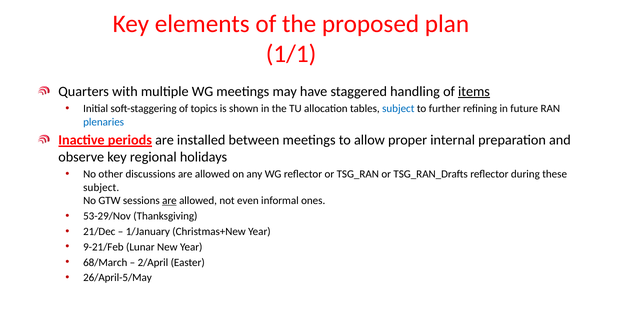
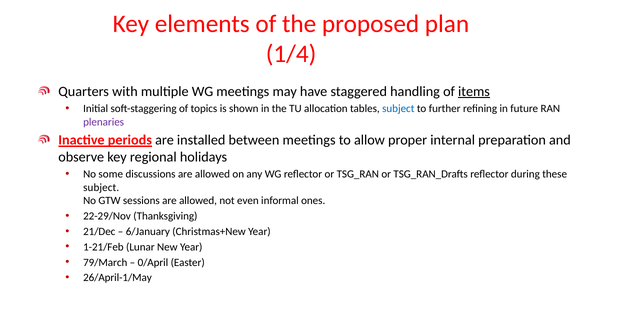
1/1: 1/1 -> 1/4
plenaries colour: blue -> purple
other: other -> some
are at (169, 201) underline: present -> none
53-29/Nov: 53-29/Nov -> 22-29/Nov
1/January: 1/January -> 6/January
9-21/Feb: 9-21/Feb -> 1-21/Feb
68/March: 68/March -> 79/March
2/April: 2/April -> 0/April
26/April-5/May: 26/April-5/May -> 26/April-1/May
